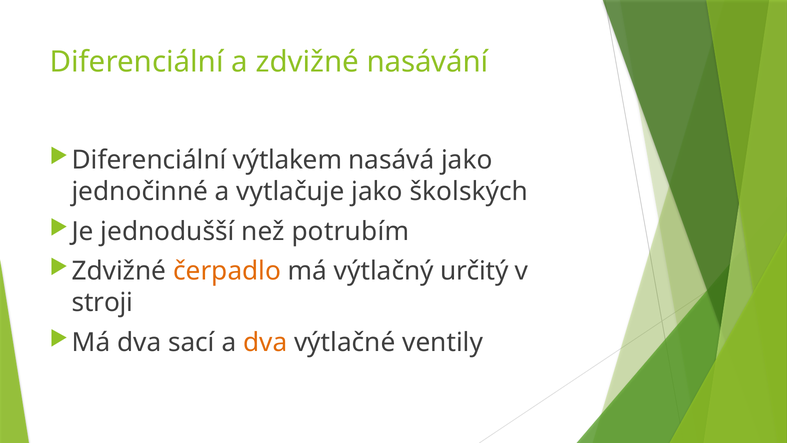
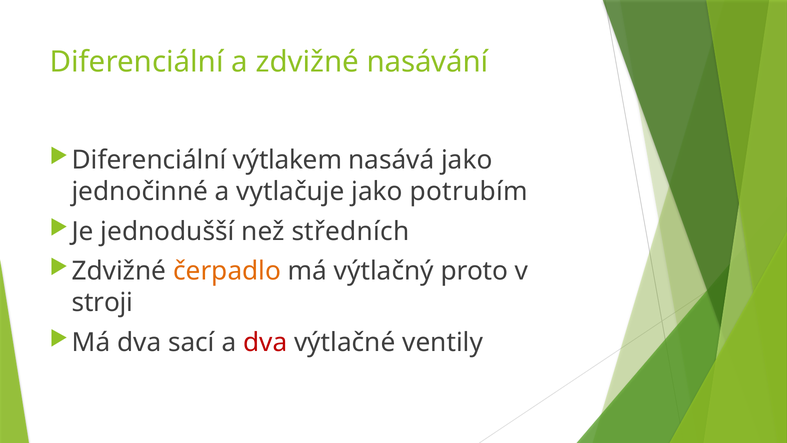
školských: školských -> potrubím
potrubím: potrubím -> středních
určitý: určitý -> proto
dva at (265, 342) colour: orange -> red
